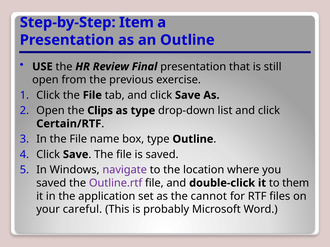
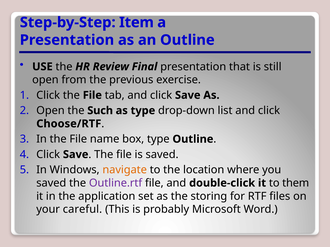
Clips: Clips -> Such
Certain/RTF: Certain/RTF -> Choose/RTF
navigate colour: purple -> orange
cannot: cannot -> storing
